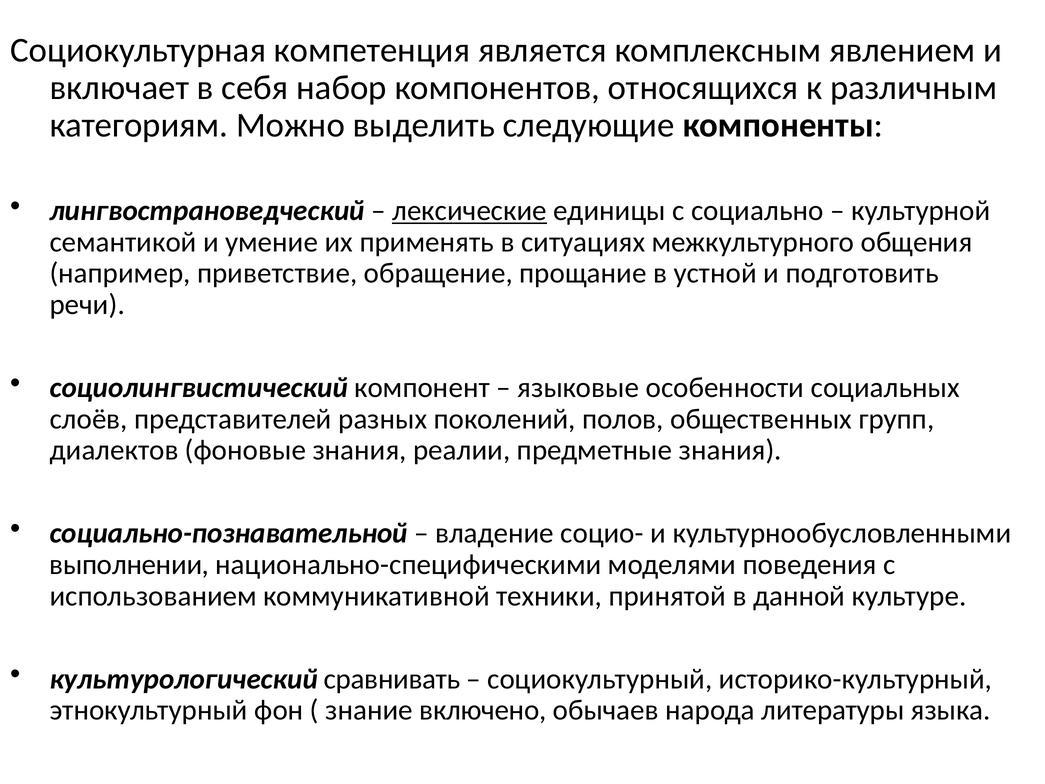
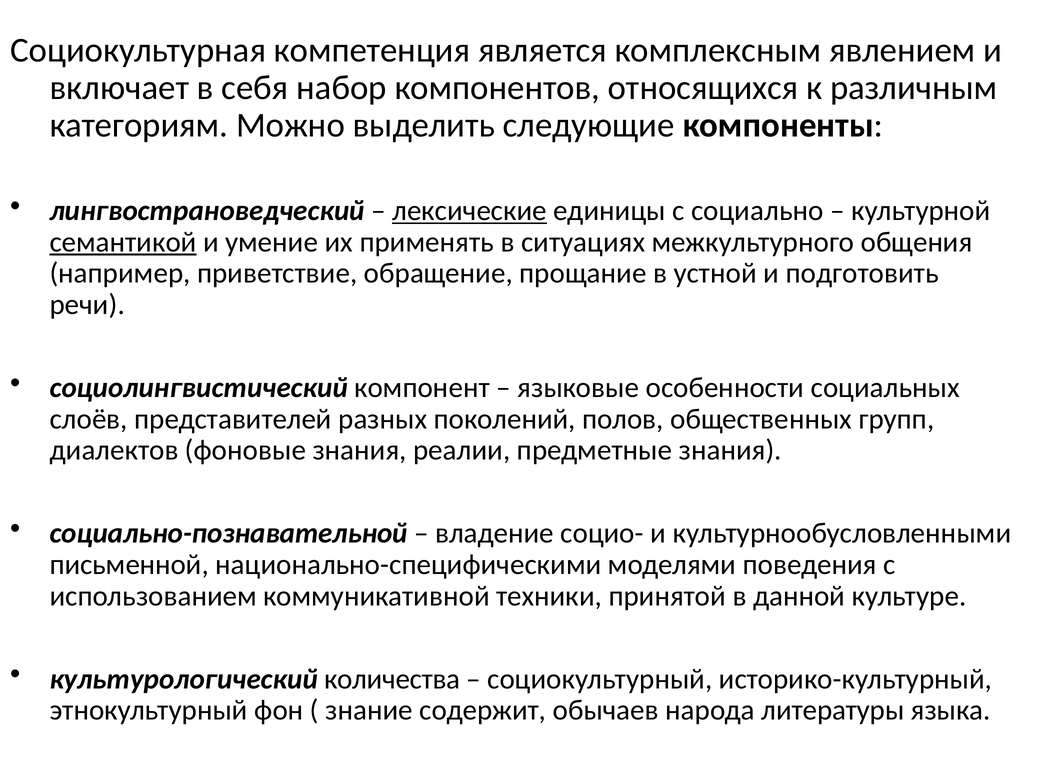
семантикой underline: none -> present
выполнении: выполнении -> письменной
сравнивать: сравнивать -> количества
включено: включено -> содержит
